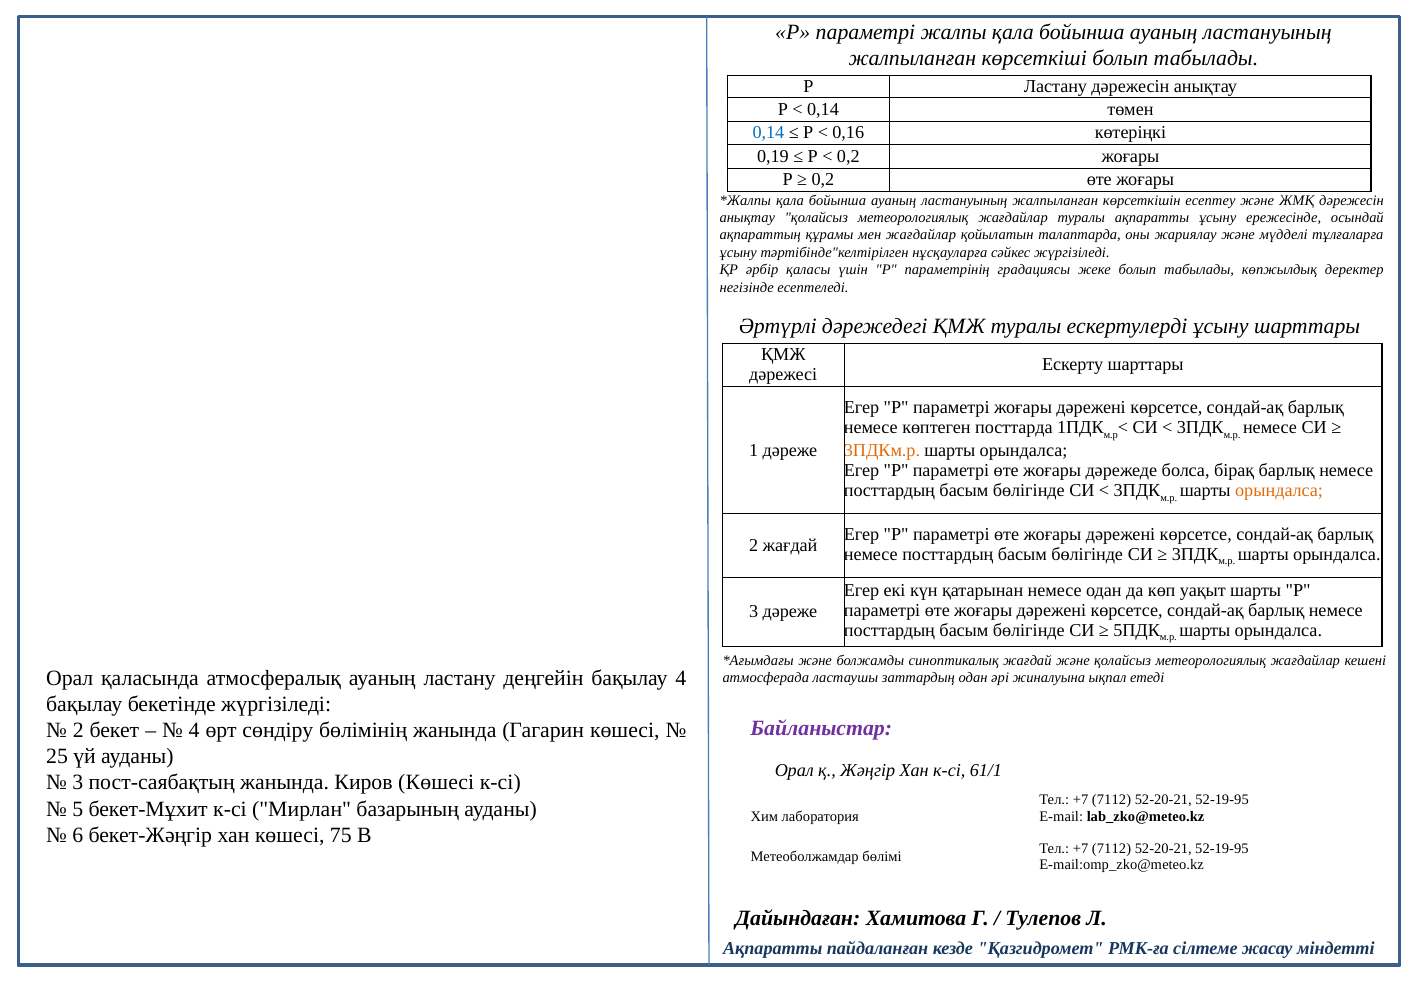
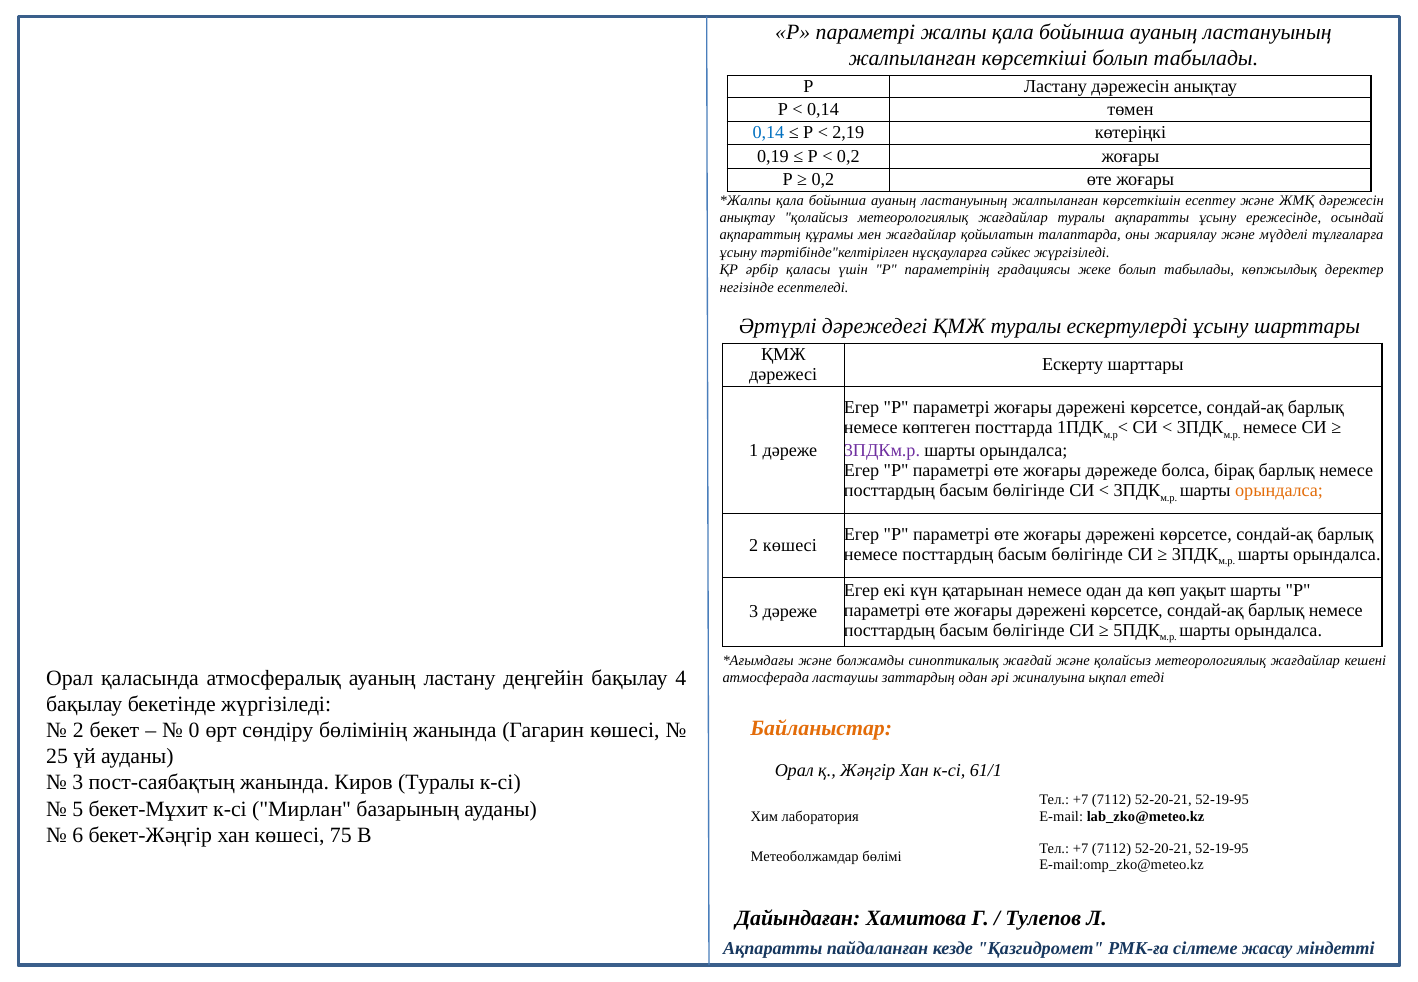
0,16: 0,16 -> 2,19
3ПДКм.р colour: orange -> purple
2 жағдай: жағдай -> көшесі
Байланыстар colour: purple -> orange
4 at (194, 730): 4 -> 0
Киров Көшесі: Көшесі -> Туралы
